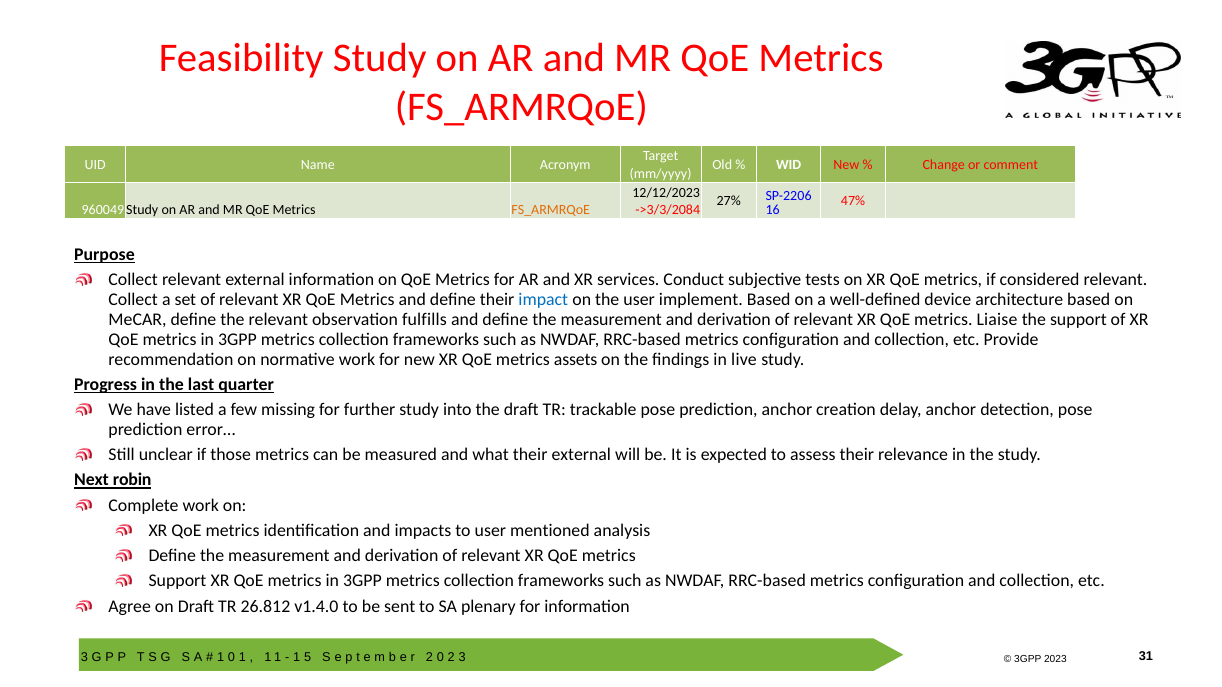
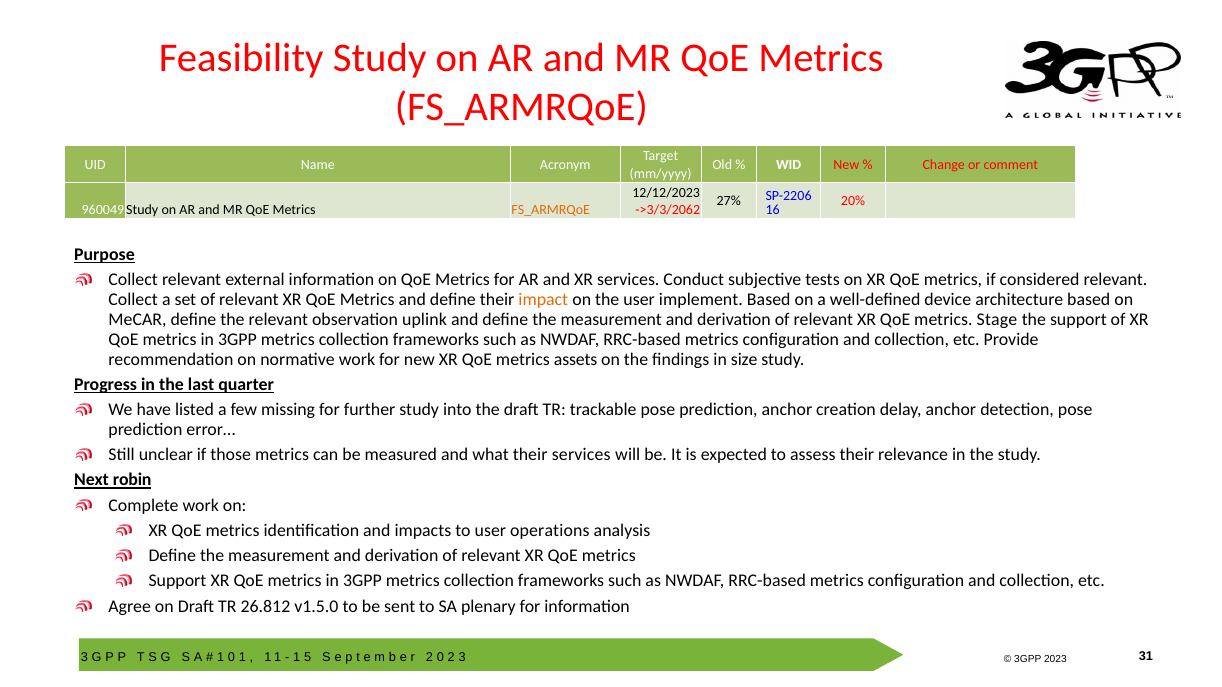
47%: 47% -> 20%
->3/3/2084: ->3/3/2084 -> ->3/3/2062
impact colour: blue -> orange
fulfills: fulfills -> uplink
Liaise: Liaise -> Stage
live: live -> size
their external: external -> services
mentioned: mentioned -> operations
v1.4.0: v1.4.0 -> v1.5.0
